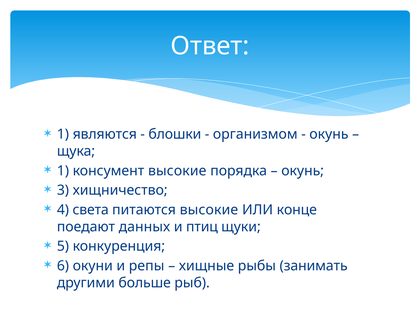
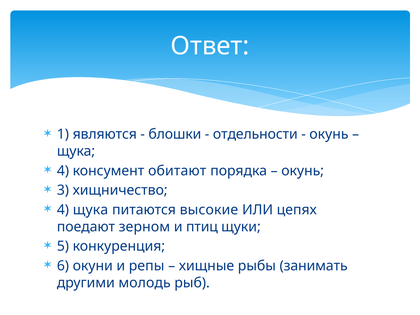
организмом: организмом -> отдельности
1 at (63, 171): 1 -> 4
консумент высокие: высокие -> обитают
4 света: света -> щука
конце: конце -> цепях
данных: данных -> зерном
больше: больше -> молодь
